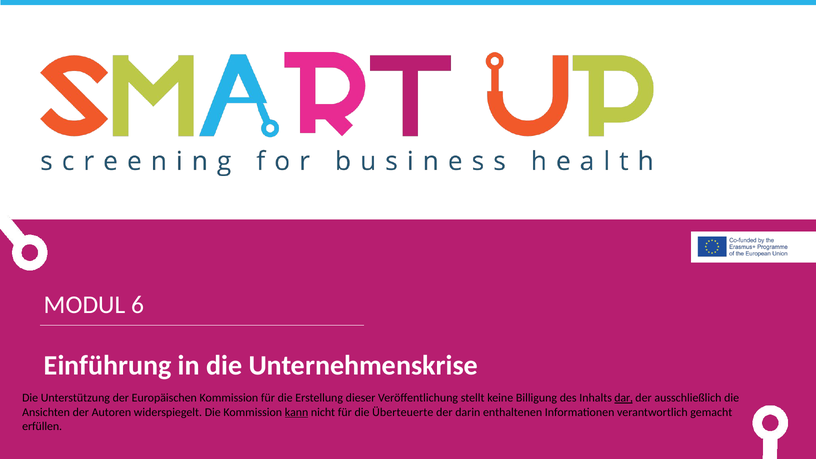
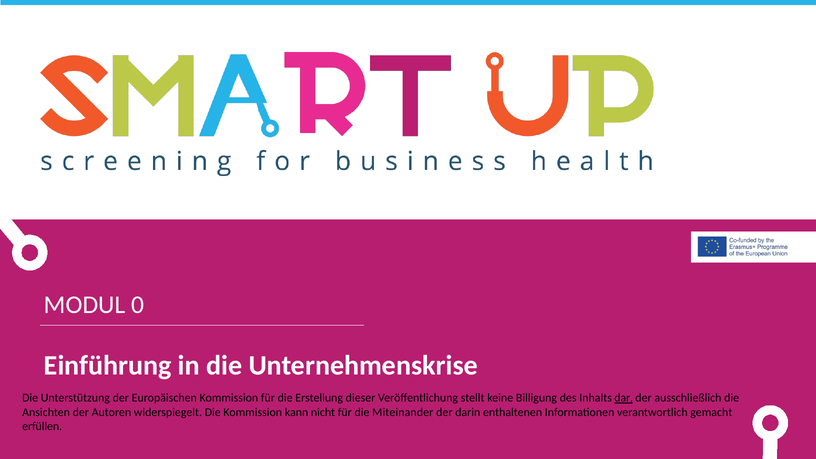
6: 6 -> 0
kann underline: present -> none
Überteuerte: Überteuerte -> Miteinander
